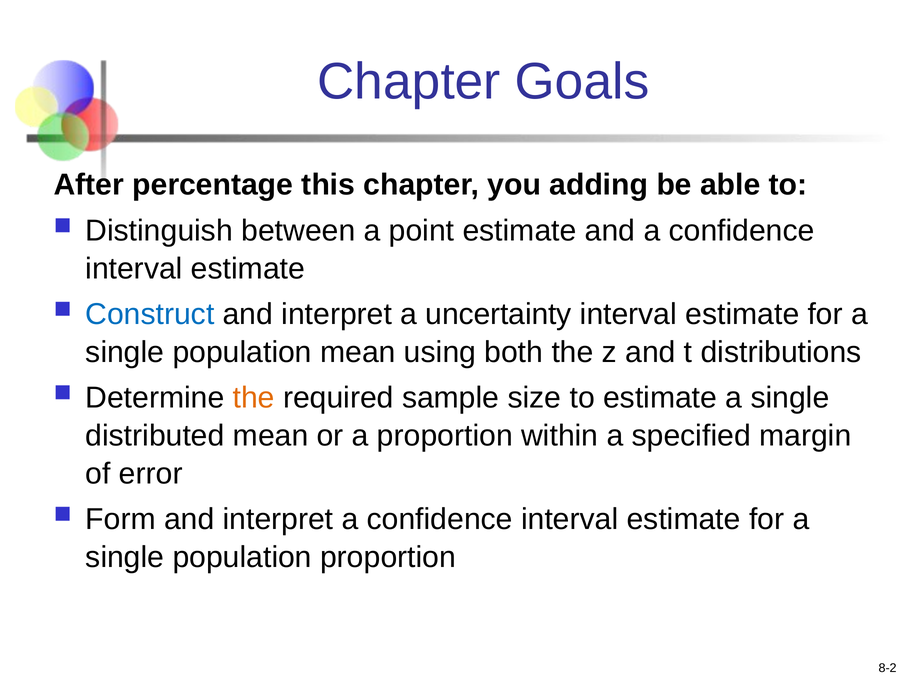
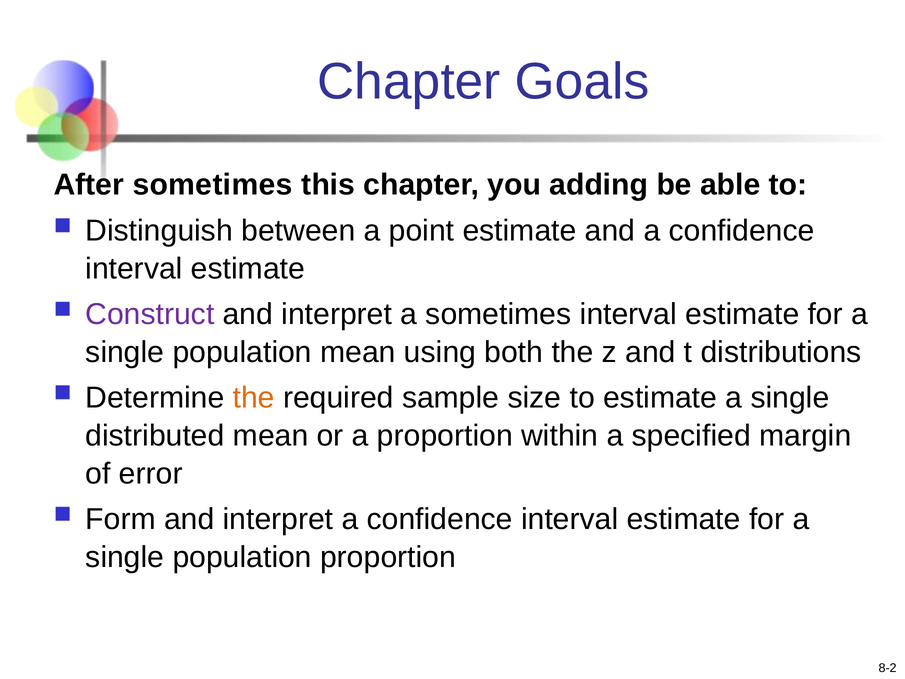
After percentage: percentage -> sometimes
Construct colour: blue -> purple
a uncertainty: uncertainty -> sometimes
